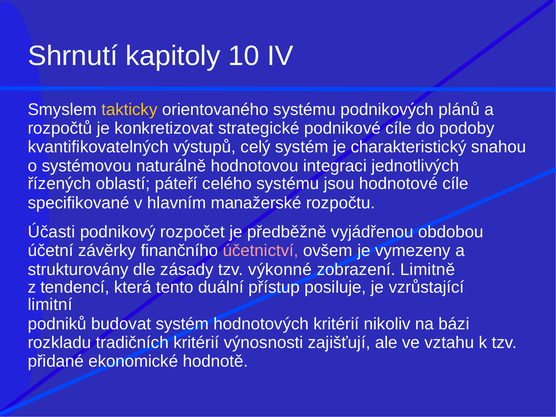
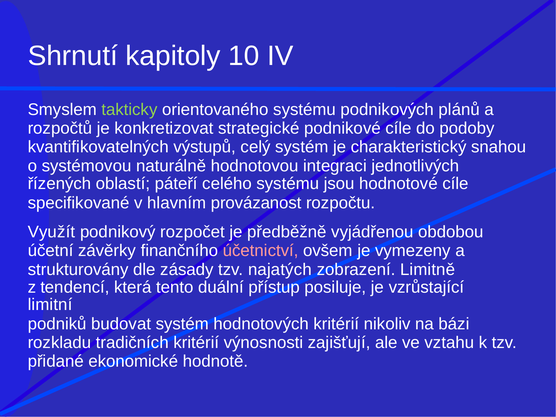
takticky colour: yellow -> light green
manažerské: manažerské -> provázanost
Účasti: Účasti -> Využít
výkonné: výkonné -> najatých
